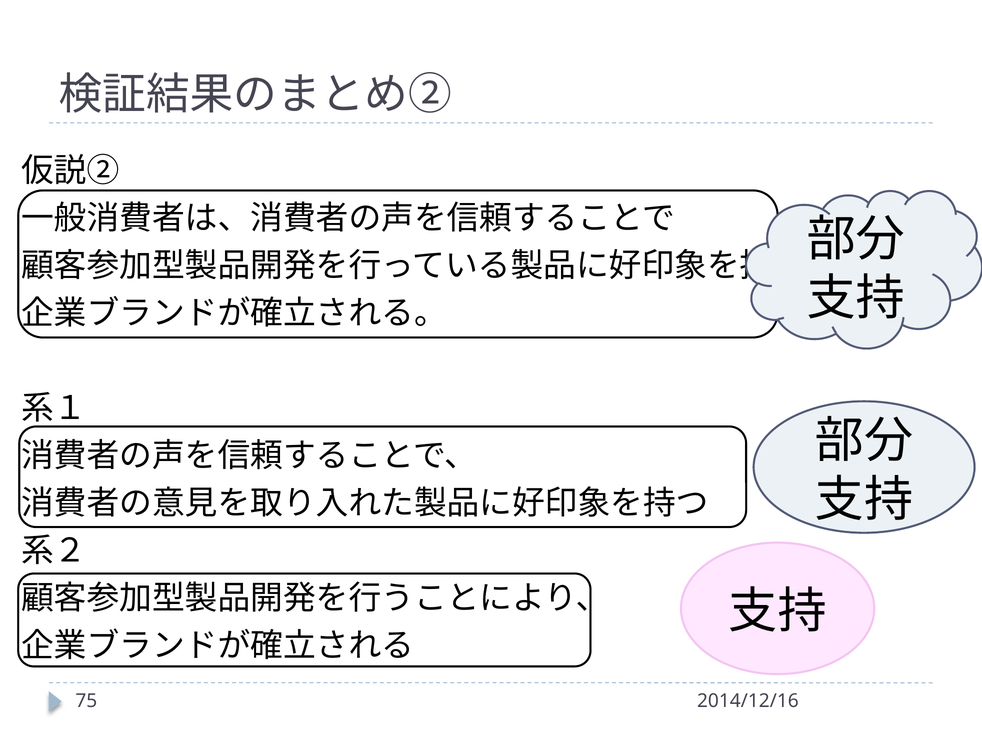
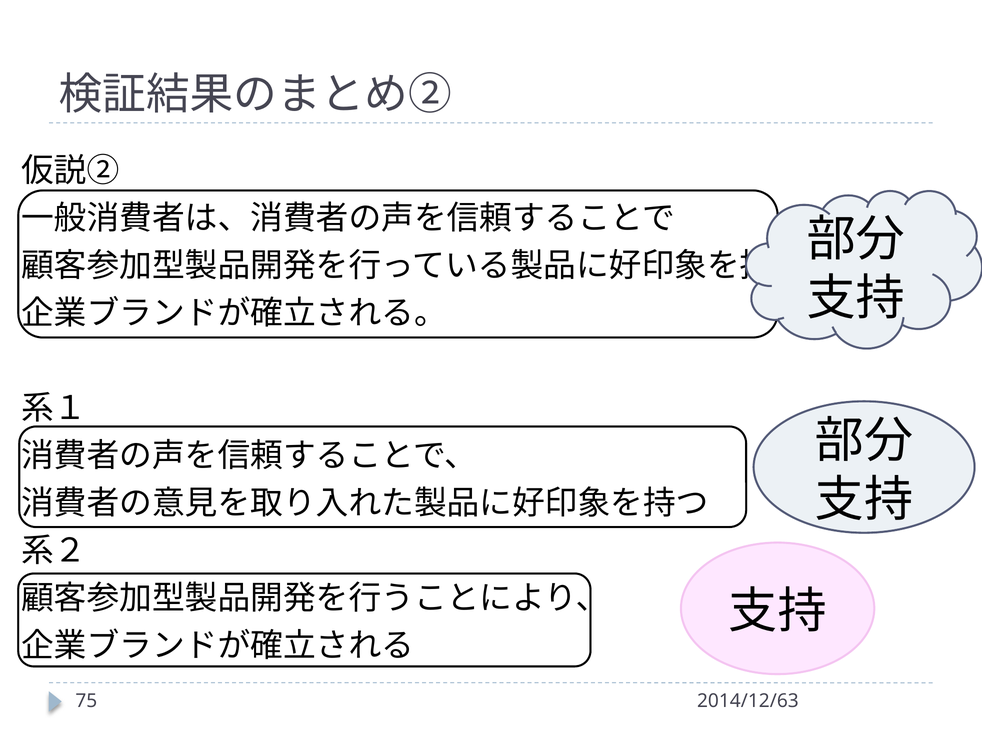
2014/12/16: 2014/12/16 -> 2014/12/63
